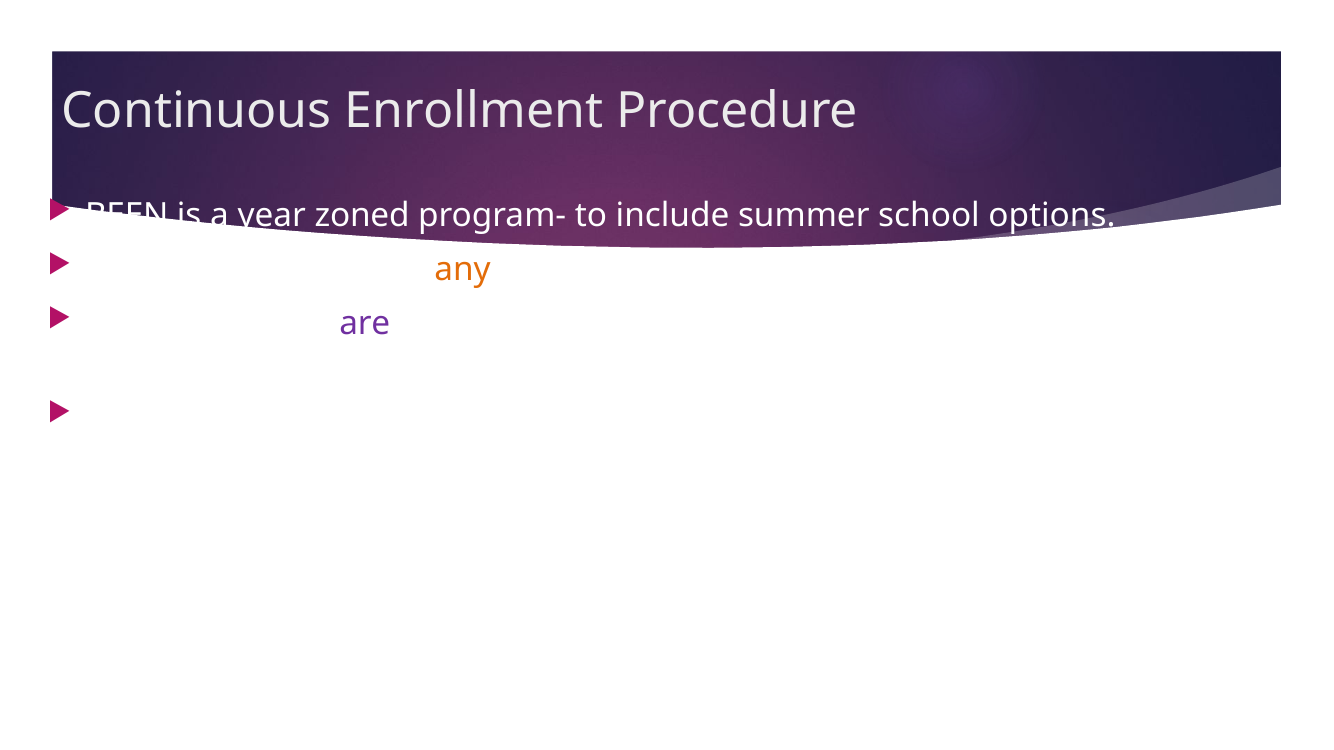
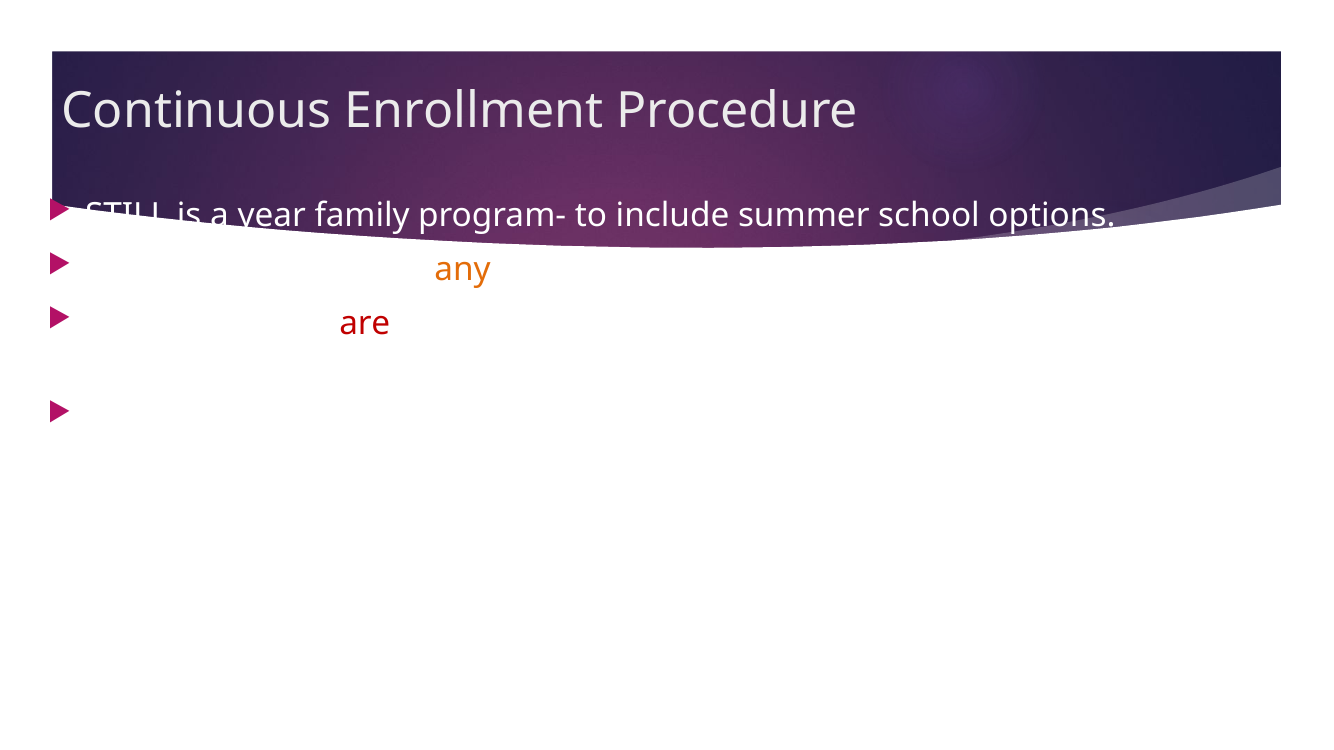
BEEN: BEEN -> STILL
zoned: zoned -> family
are colour: purple -> red
